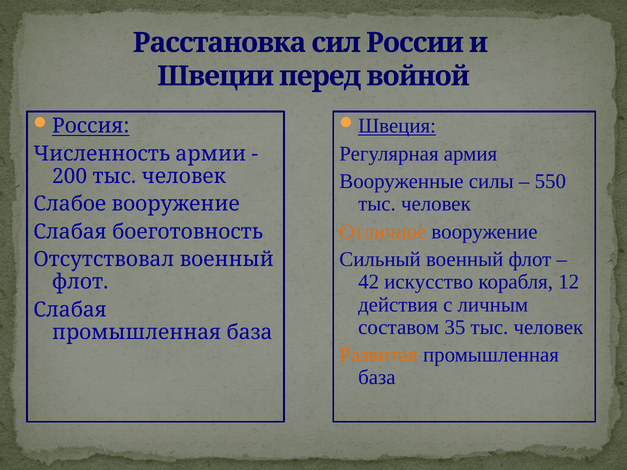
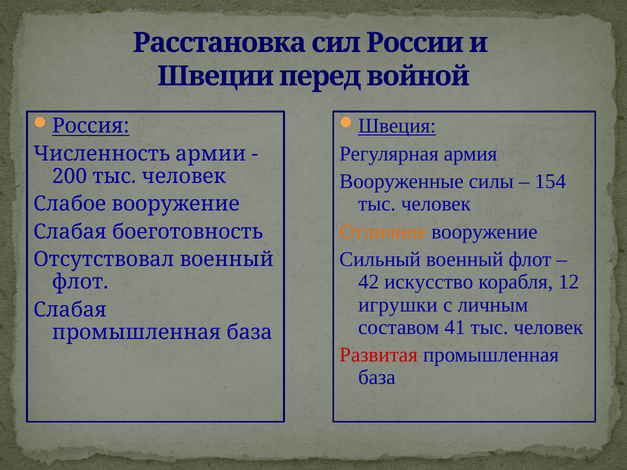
550: 550 -> 154
действия: действия -> игрушки
35: 35 -> 41
Развитая colour: orange -> red
